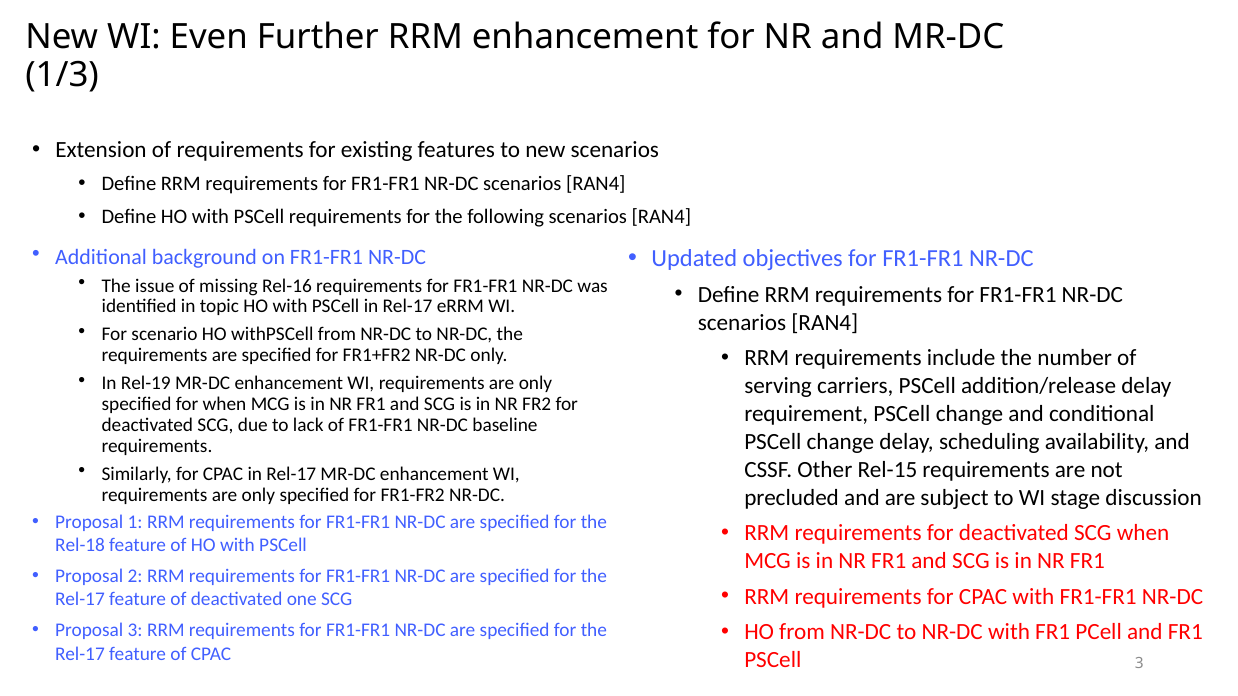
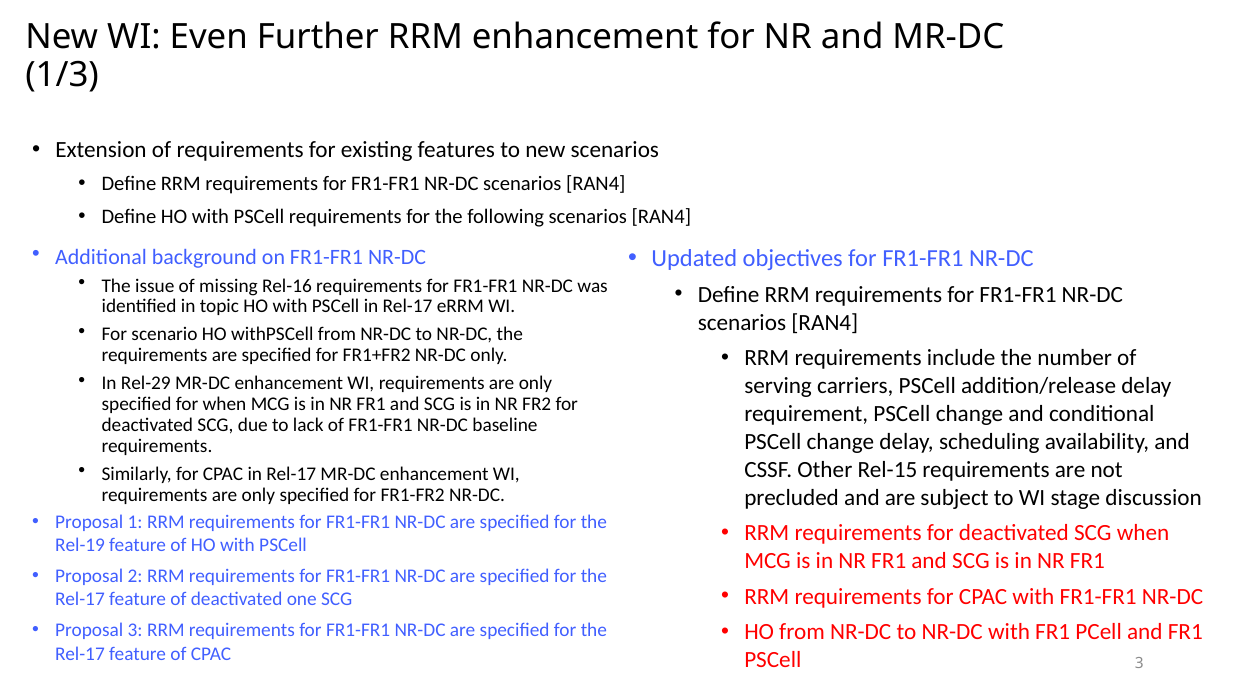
Rel-19: Rel-19 -> Rel-29
Rel-18: Rel-18 -> Rel-19
